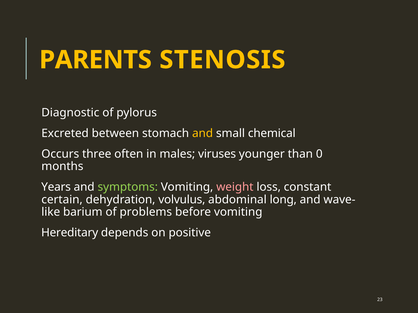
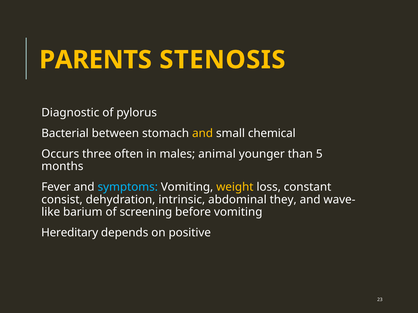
Excreted: Excreted -> Bacterial
viruses: viruses -> animal
0: 0 -> 5
Years: Years -> Fever
symptoms colour: light green -> light blue
weight colour: pink -> yellow
certain: certain -> consist
volvulus: volvulus -> intrinsic
long: long -> they
problems: problems -> screening
